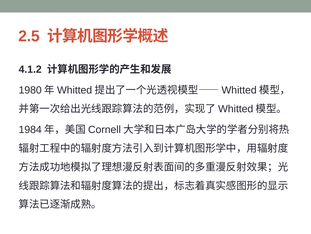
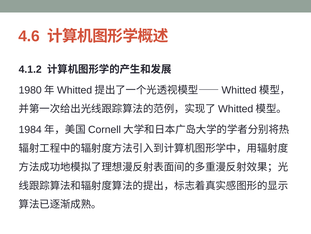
2.5: 2.5 -> 4.6
